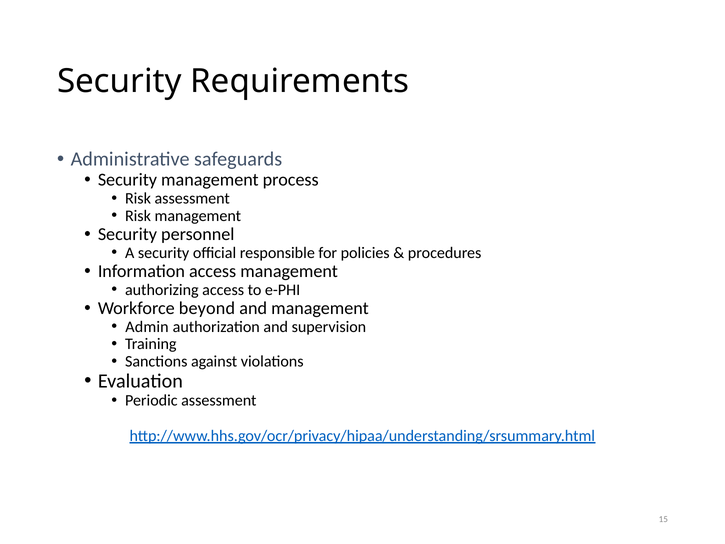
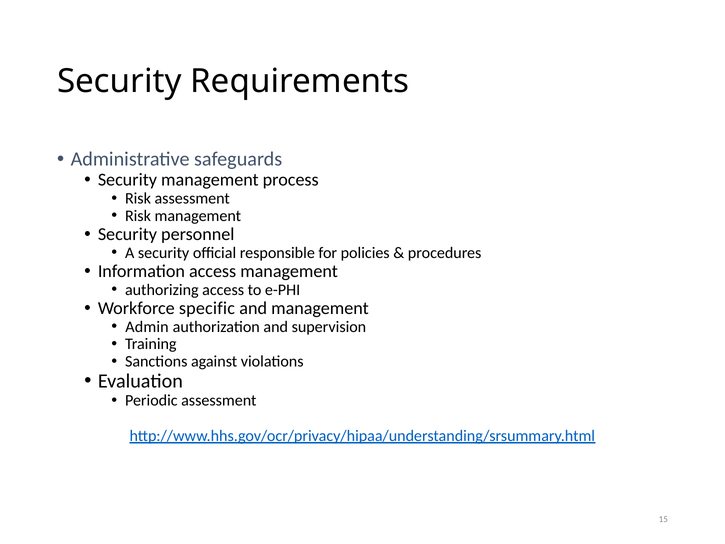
beyond: beyond -> specific
